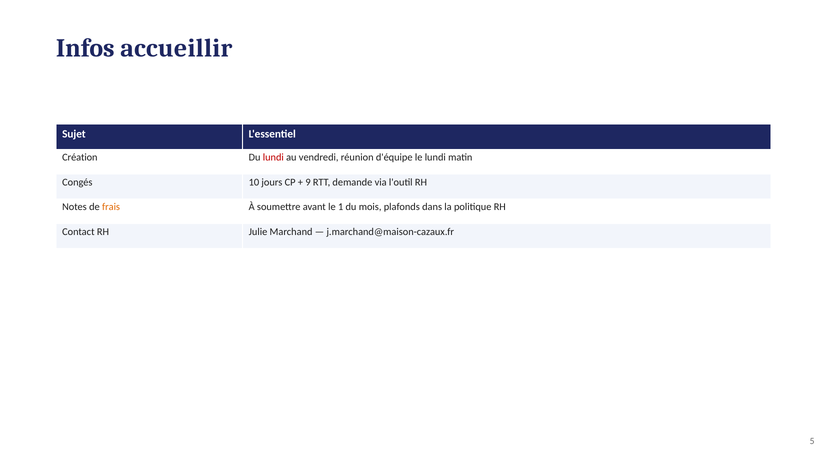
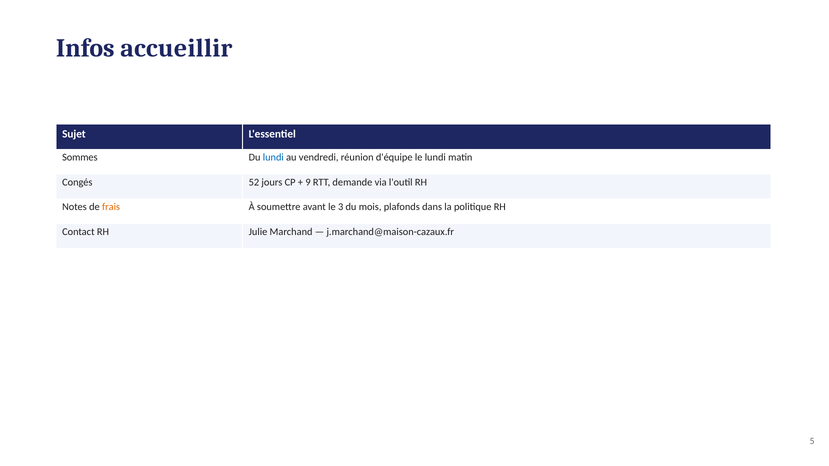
Création: Création -> Sommes
lundi at (273, 157) colour: red -> blue
10: 10 -> 52
1: 1 -> 3
